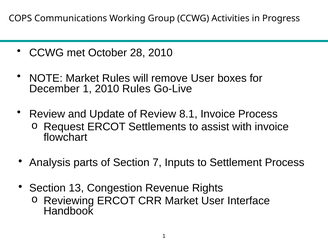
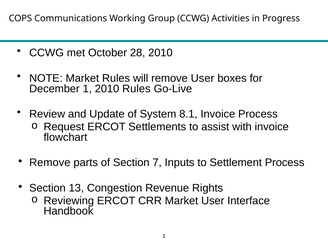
of Review: Review -> System
Analysis at (50, 163): Analysis -> Remove
